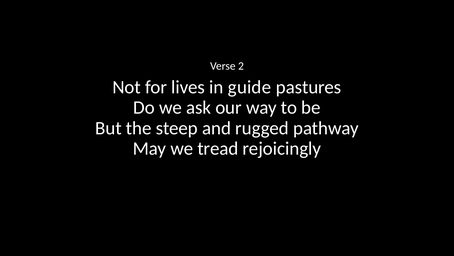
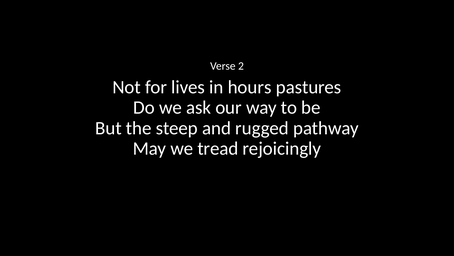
guide: guide -> hours
